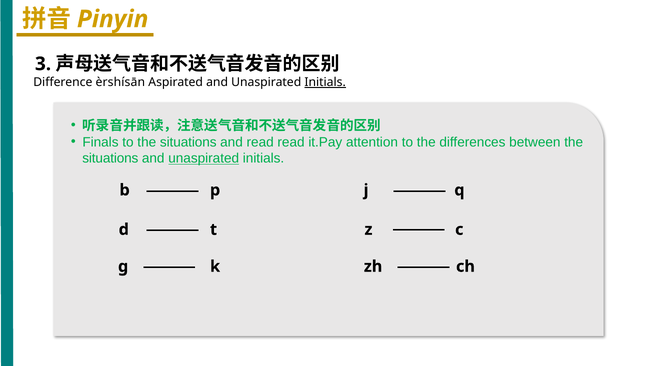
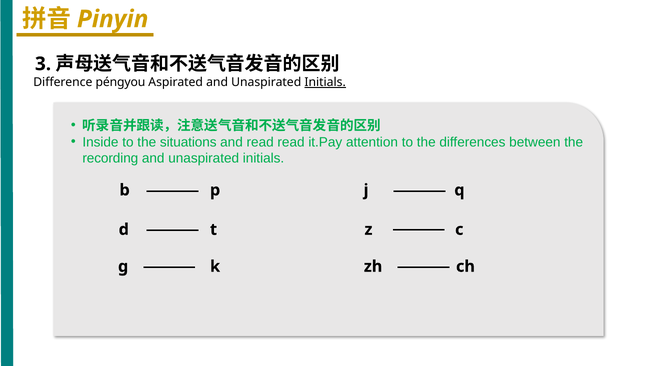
èrshísān: èrshísān -> pénɡyou
Finals: Finals -> Inside
situations at (110, 158): situations -> recording
unaspirated at (204, 158) underline: present -> none
